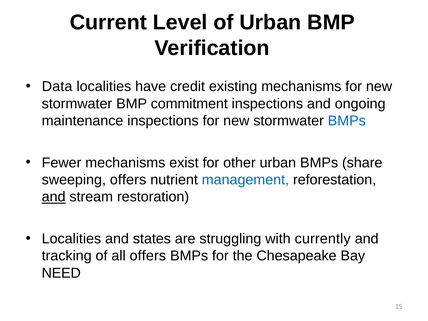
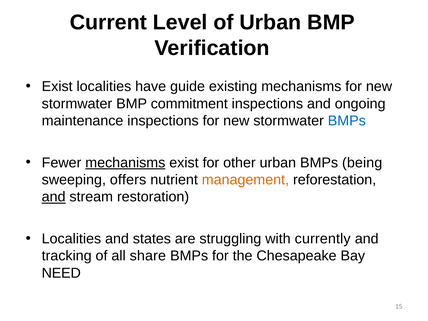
Data at (57, 87): Data -> Exist
credit: credit -> guide
mechanisms at (125, 163) underline: none -> present
share: share -> being
management colour: blue -> orange
all offers: offers -> share
